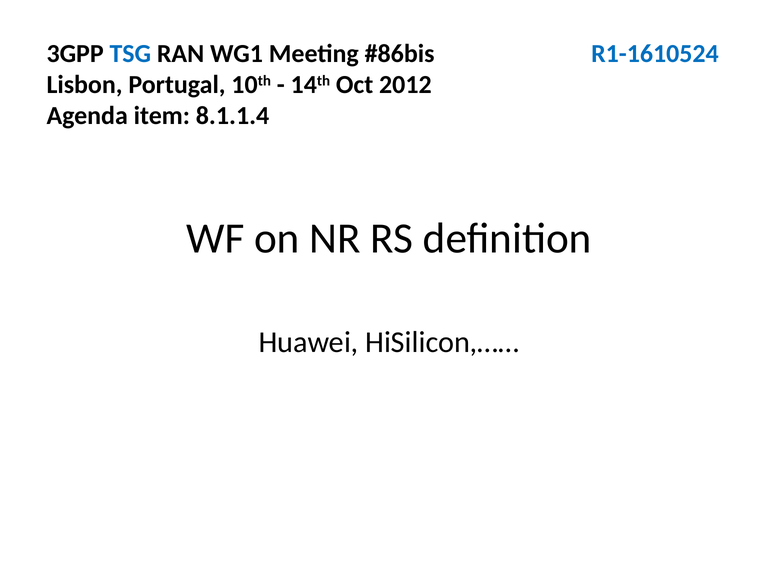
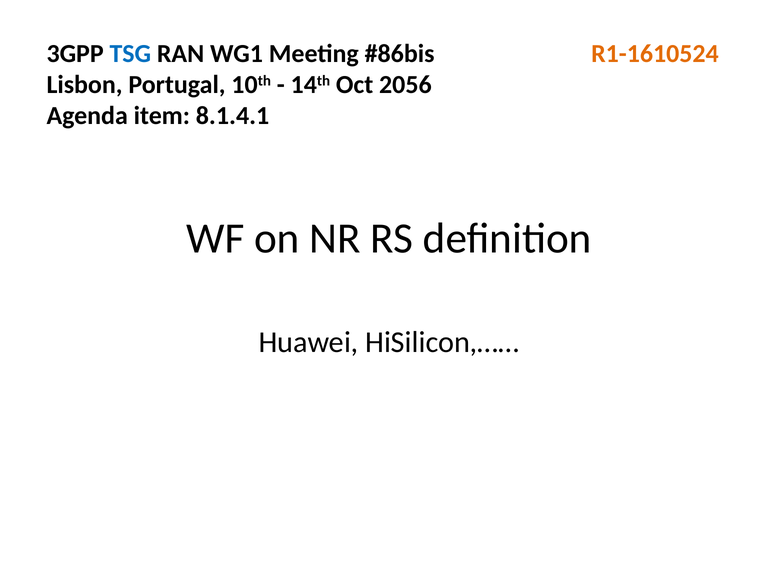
R1-1610524 colour: blue -> orange
2012: 2012 -> 2056
8.1.1.4: 8.1.1.4 -> 8.1.4.1
